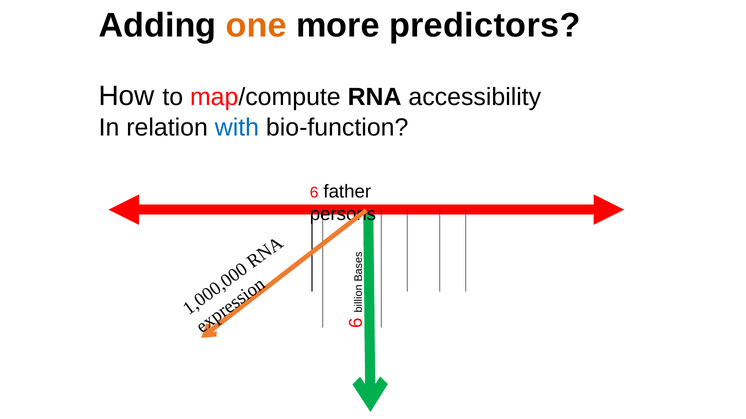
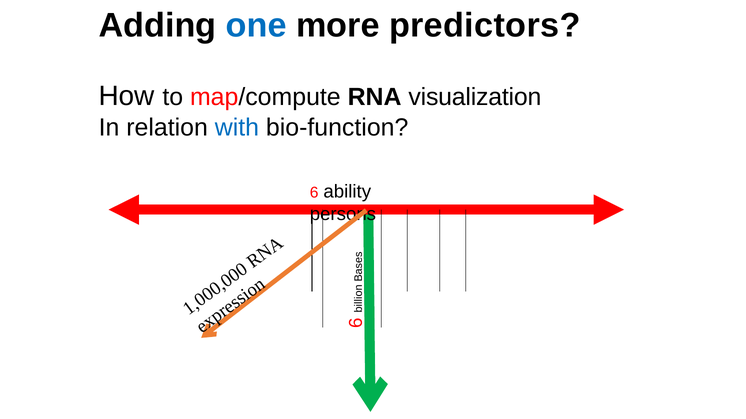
one colour: orange -> blue
accessibility: accessibility -> visualization
father: father -> ability
